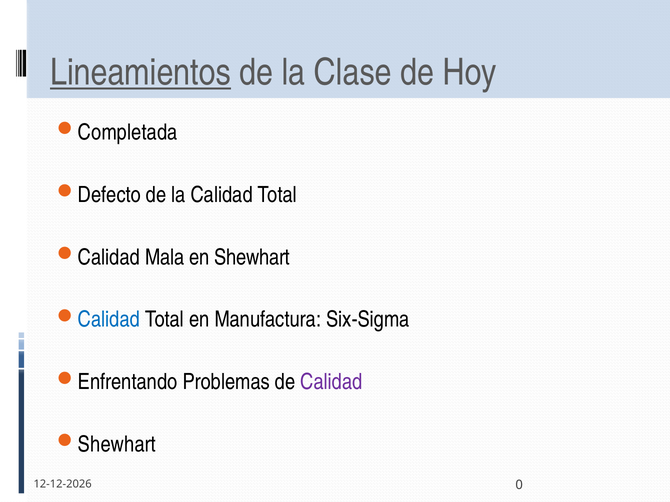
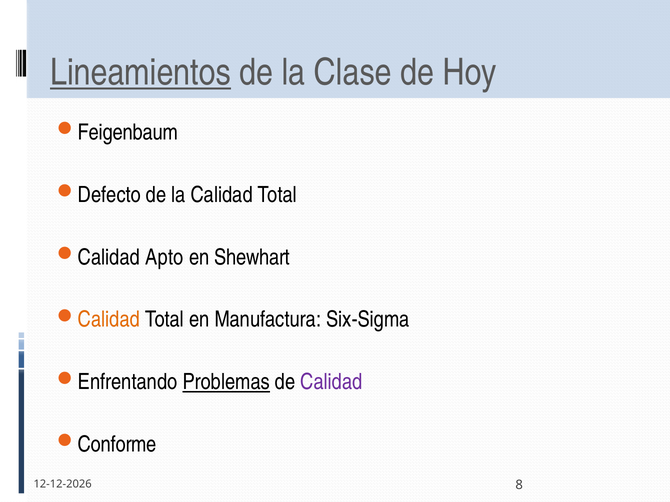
Completada: Completada -> Feigenbaum
Mala: Mala -> Apto
Calidad at (109, 320) colour: blue -> orange
Problemas underline: none -> present
Shewhart at (117, 445): Shewhart -> Conforme
0: 0 -> 8
